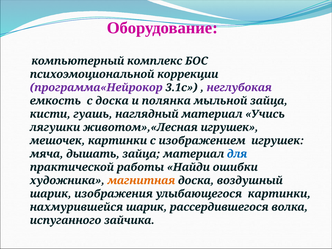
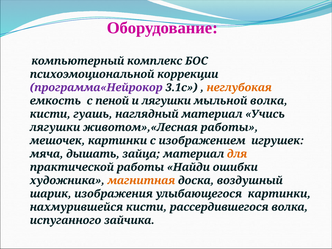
неглубокая colour: purple -> orange
с доска: доска -> пеной
и полянка: полянка -> лягушки
мыльной зайца: зайца -> волка
животом»,«Лесная игрушек: игрушек -> работы
для colour: blue -> orange
нахмурившейся шарик: шарик -> кисти
